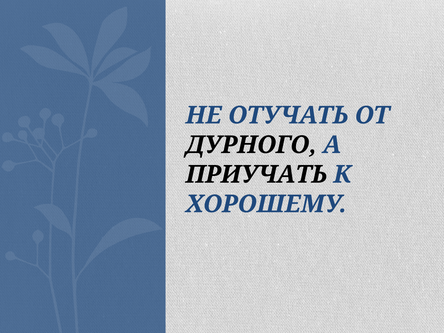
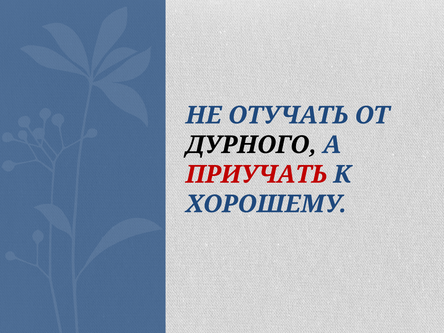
ПРИУЧАТЬ colour: black -> red
